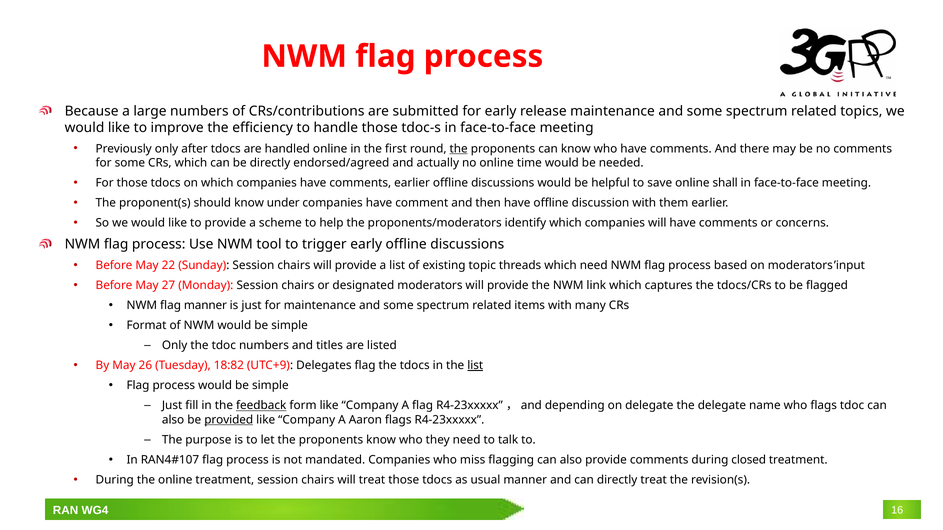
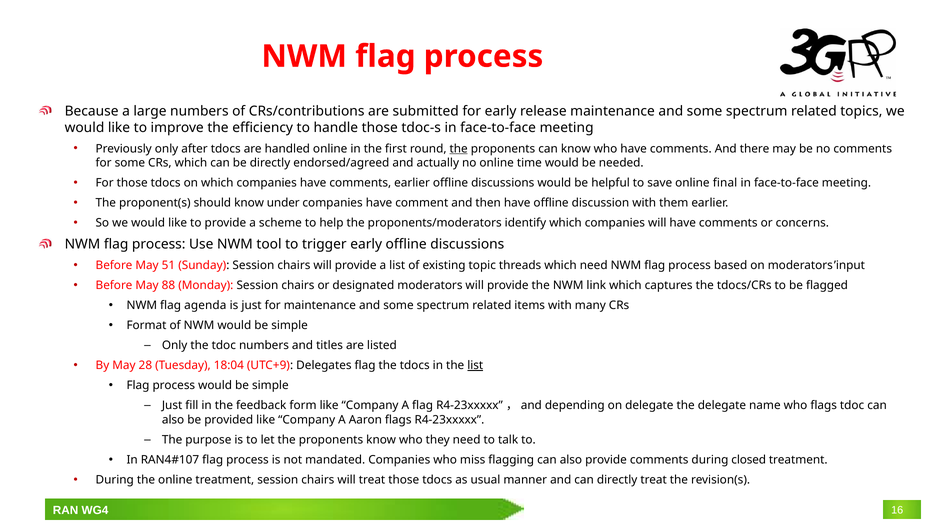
shall: shall -> final
22: 22 -> 51
27: 27 -> 88
flag manner: manner -> agenda
26: 26 -> 28
18:82: 18:82 -> 18:04
feedback underline: present -> none
provided underline: present -> none
